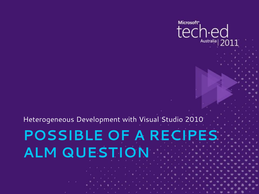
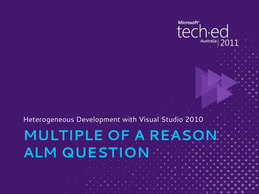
POSSIBLE: POSSIBLE -> MULTIPLE
RECIPES: RECIPES -> REASON
